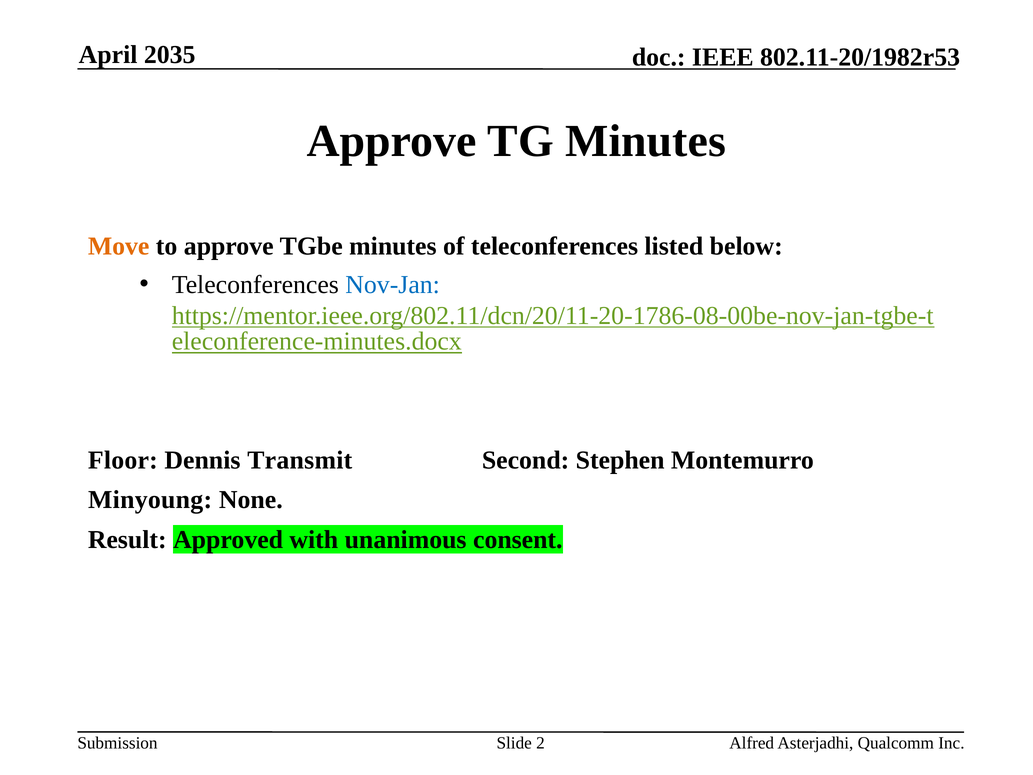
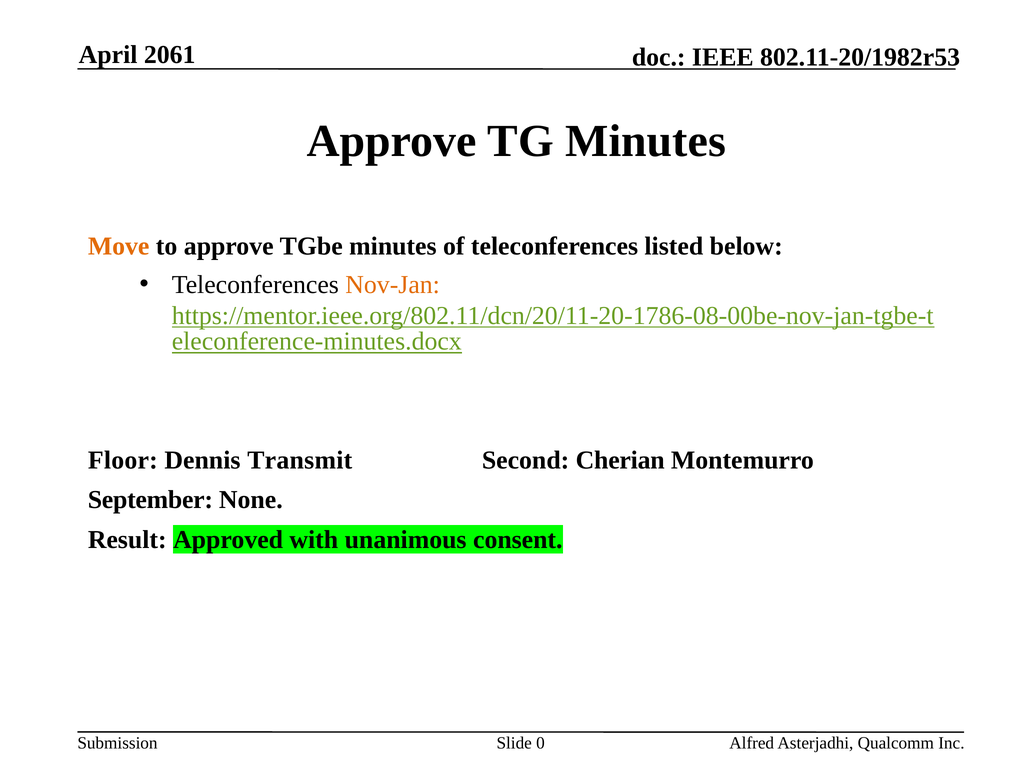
2035: 2035 -> 2061
Nov-Jan colour: blue -> orange
Stephen: Stephen -> Cherian
Minyoung: Minyoung -> September
2: 2 -> 0
